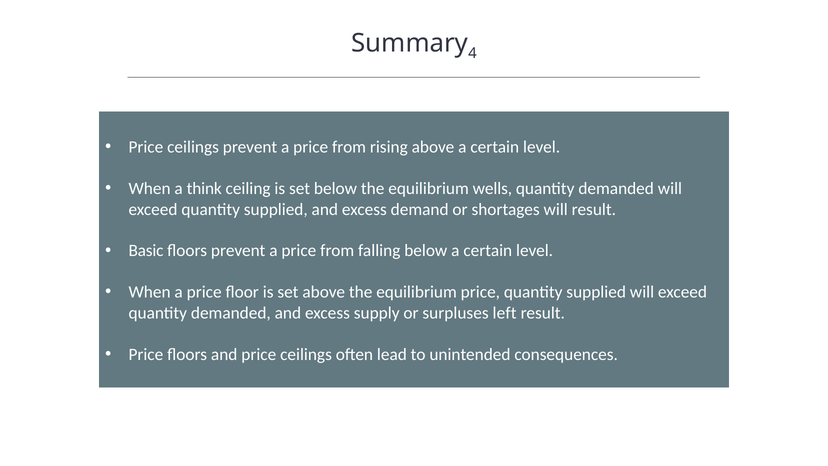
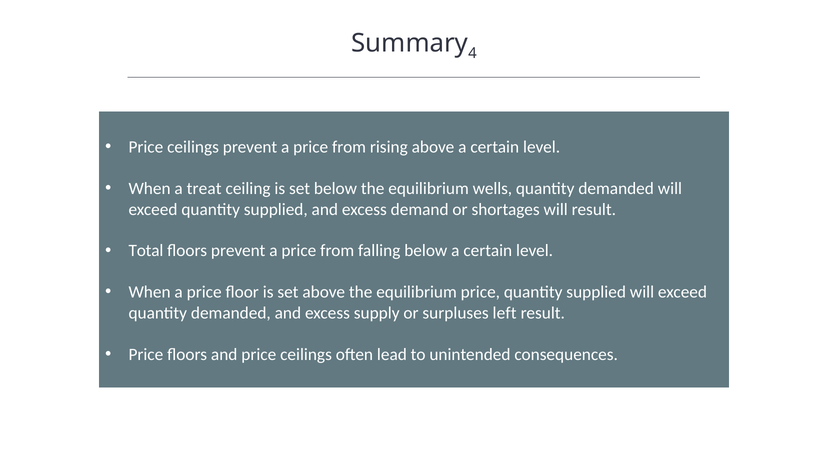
think: think -> treat
Basic: Basic -> Total
